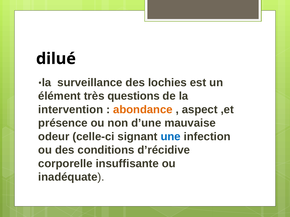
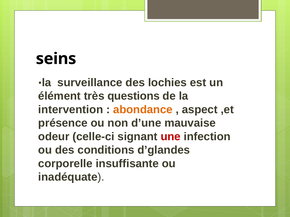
dilué: dilué -> seins
une colour: blue -> red
d’récidive: d’récidive -> d’glandes
